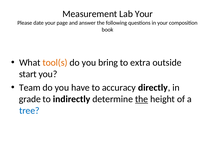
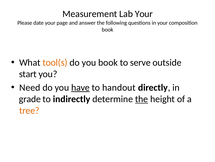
you bring: bring -> book
extra: extra -> serve
Team: Team -> Need
have underline: none -> present
accuracy: accuracy -> handout
tree colour: blue -> orange
